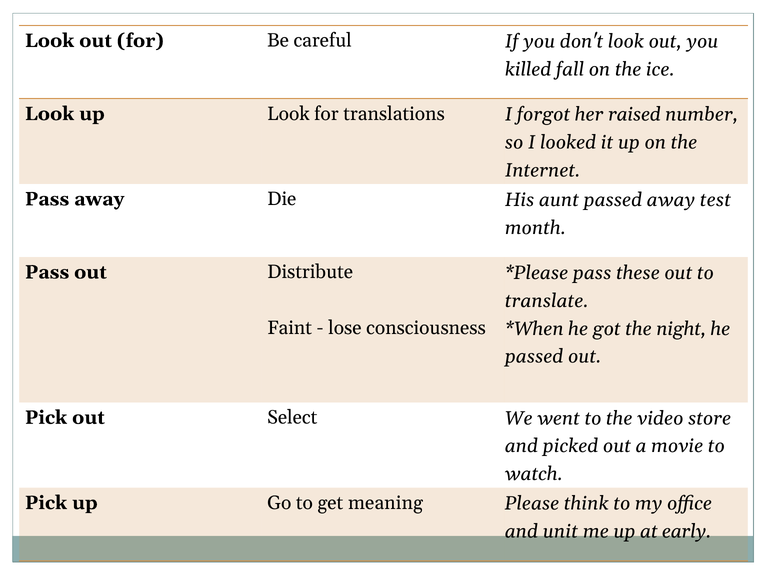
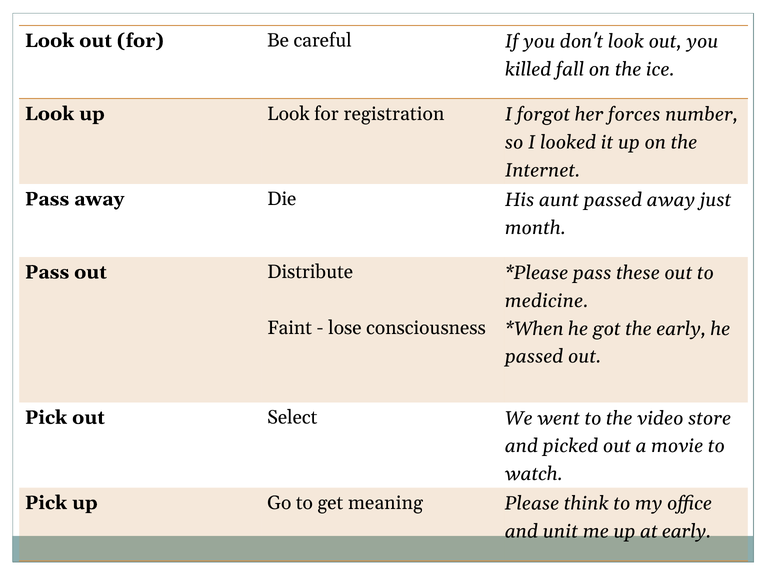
translations: translations -> registration
raised: raised -> forces
test: test -> just
translate: translate -> medicine
the night: night -> early
